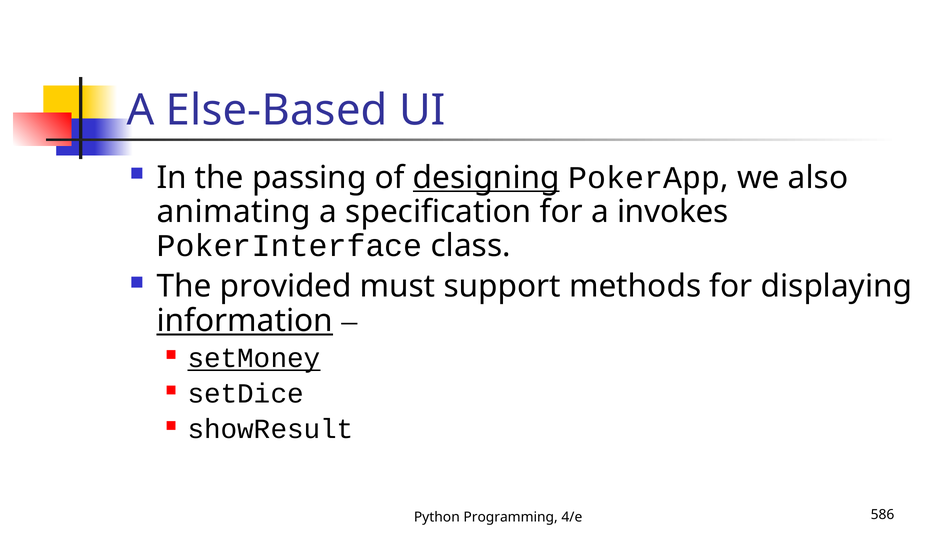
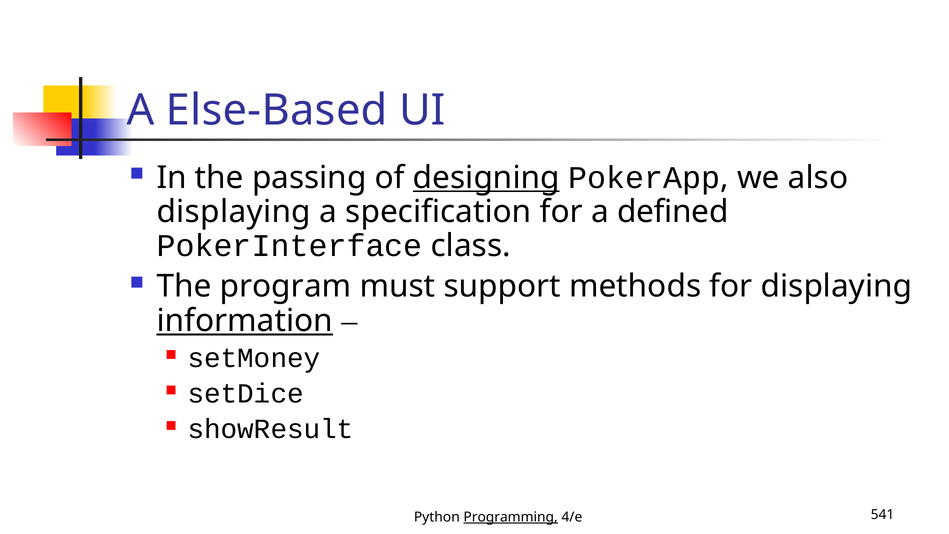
animating at (234, 212): animating -> displaying
invokes: invokes -> defined
provided: provided -> program
setMoney underline: present -> none
Programming underline: none -> present
586: 586 -> 541
